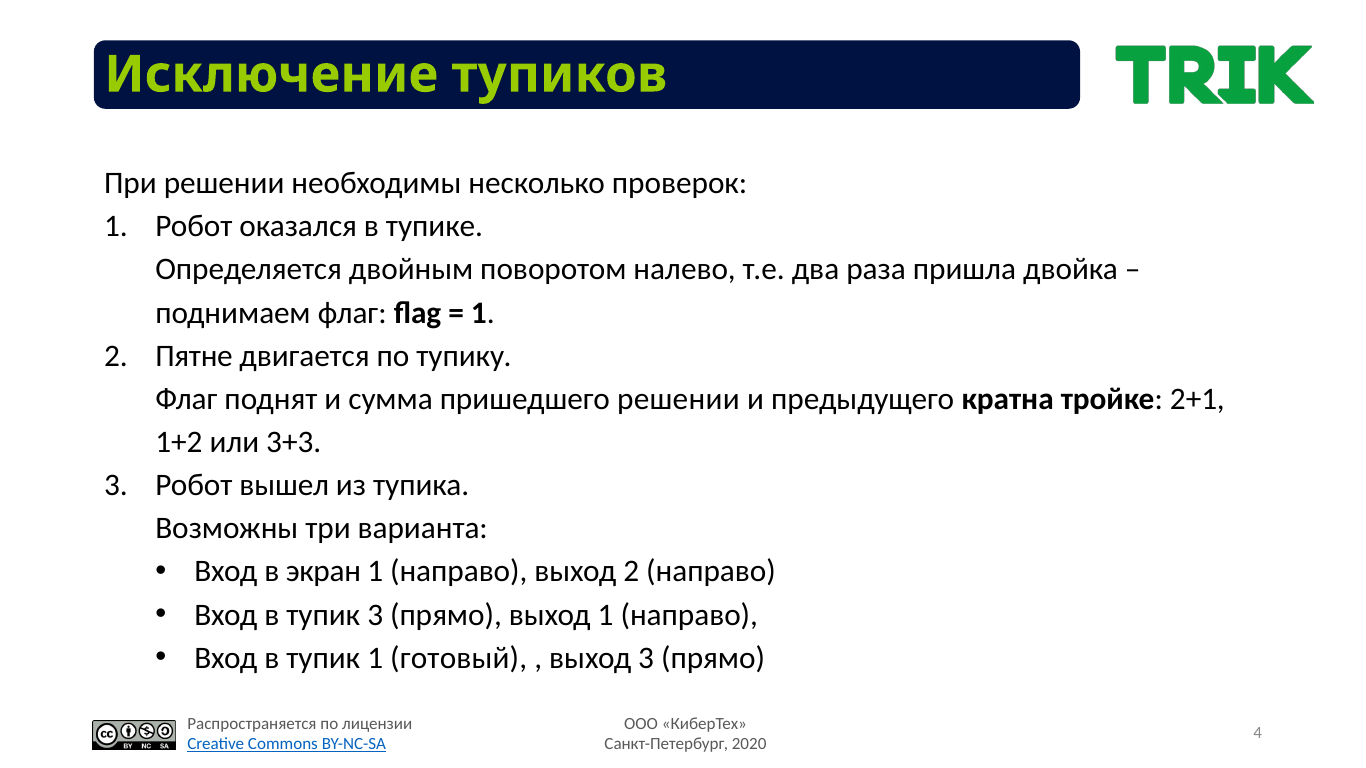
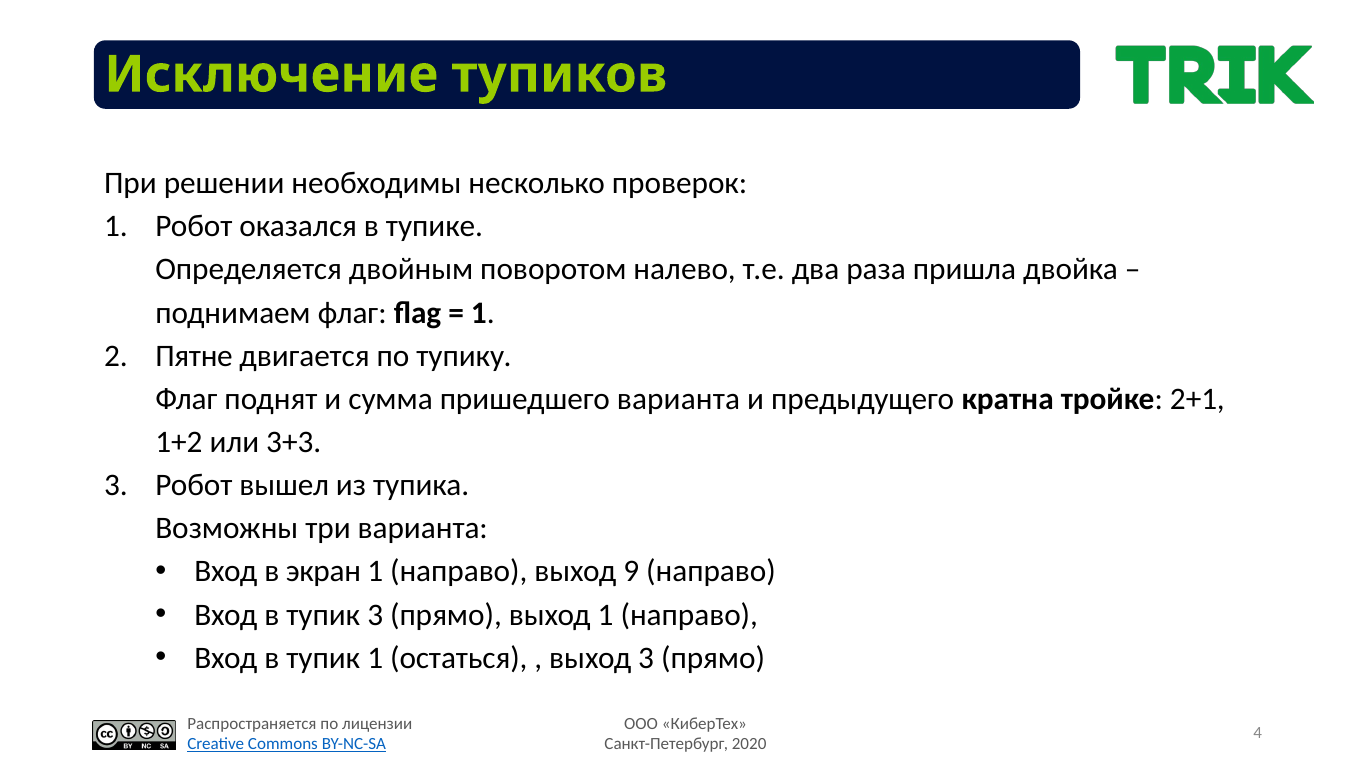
пришедшего решении: решении -> варианта
выход 2: 2 -> 9
готовый: готовый -> остаться
